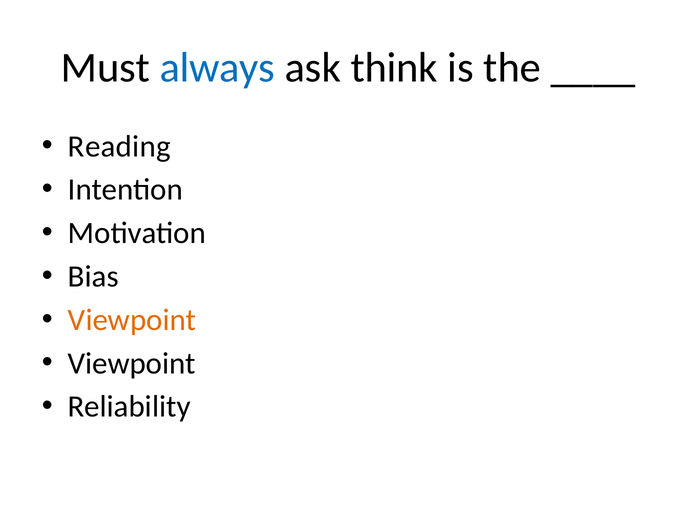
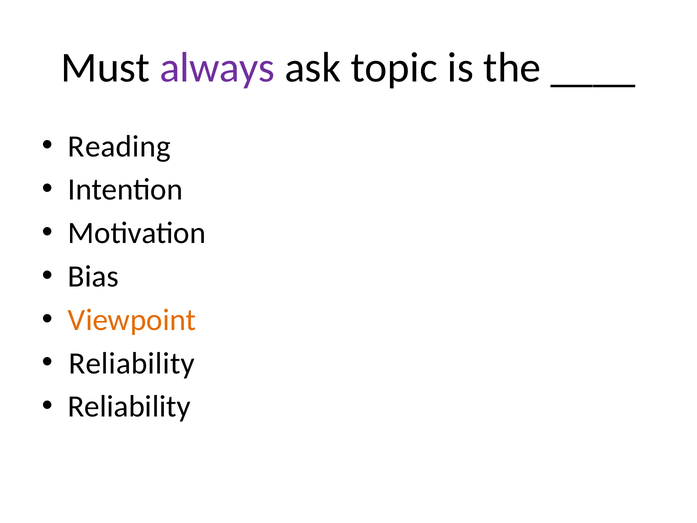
always colour: blue -> purple
think: think -> topic
Viewpoint at (132, 363): Viewpoint -> Reliability
